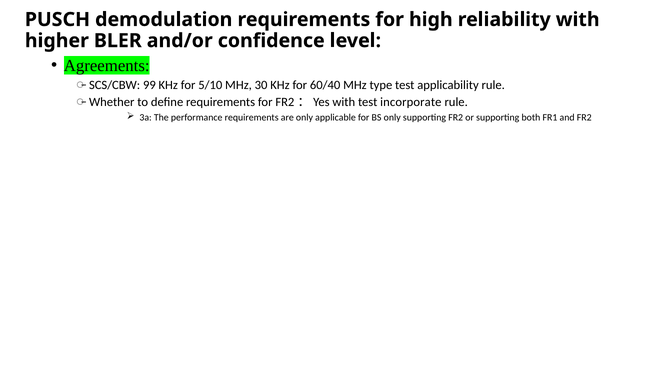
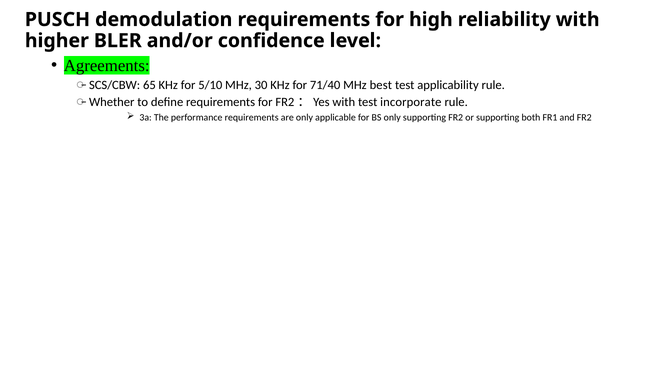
99: 99 -> 65
60/40: 60/40 -> 71/40
type: type -> best
